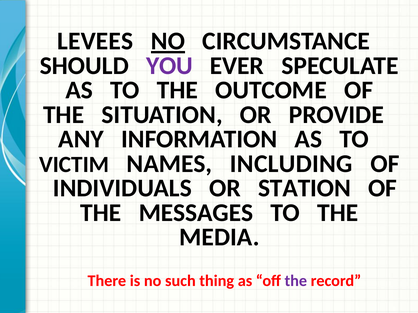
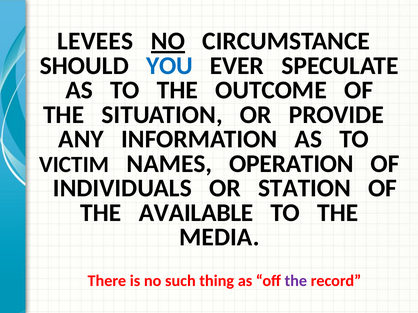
YOU colour: purple -> blue
INCLUDING: INCLUDING -> OPERATION
MESSAGES: MESSAGES -> AVAILABLE
